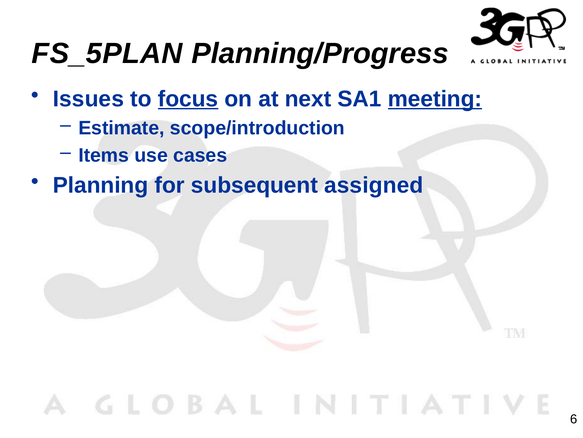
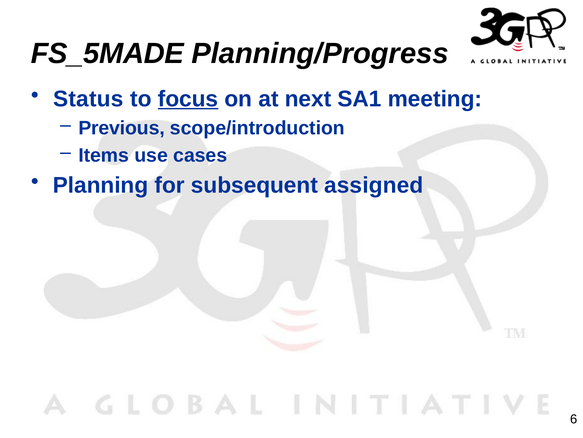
FS_5PLAN: FS_5PLAN -> FS_5MADE
Issues: Issues -> Status
meeting underline: present -> none
Estimate: Estimate -> Previous
